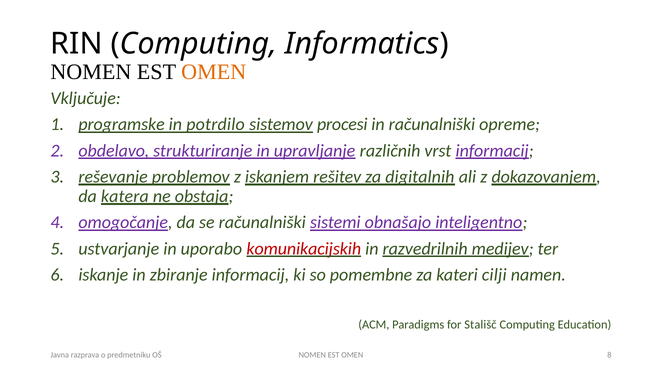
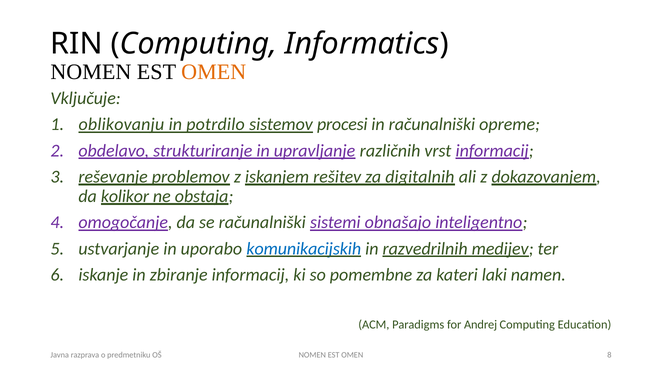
programske: programske -> oblikovanju
katera: katera -> kolikor
komunikacijskih colour: red -> blue
cilji: cilji -> laki
Stališč: Stališč -> Andrej
